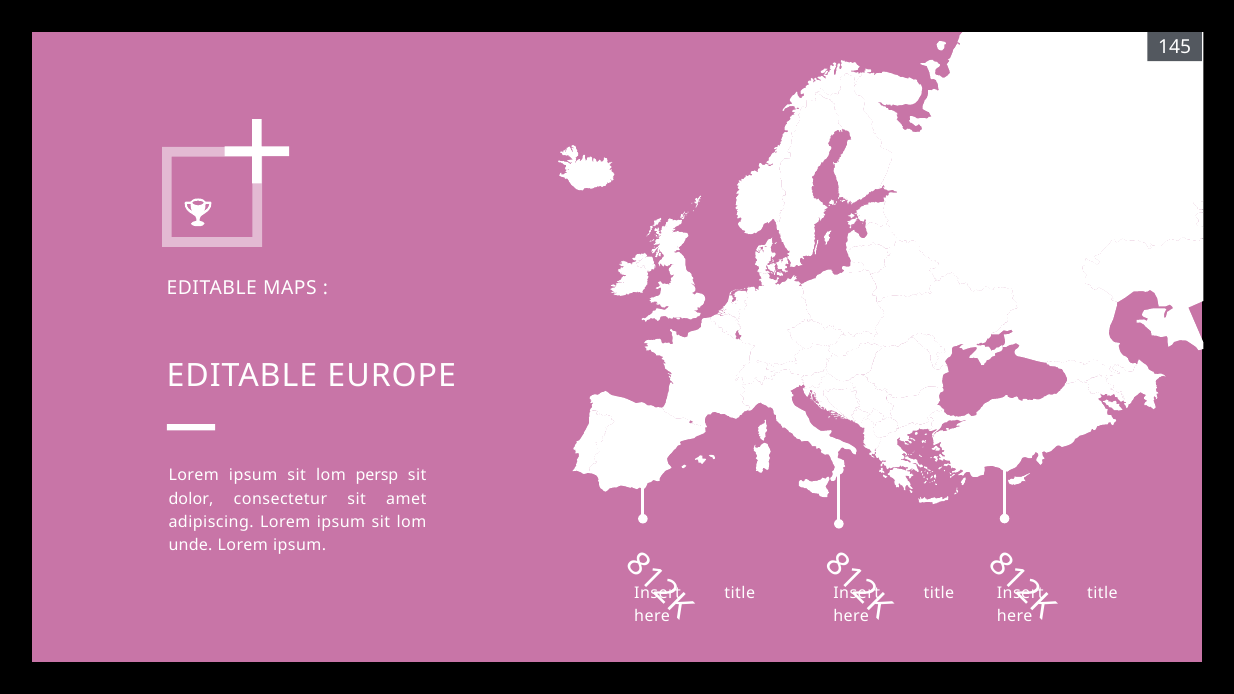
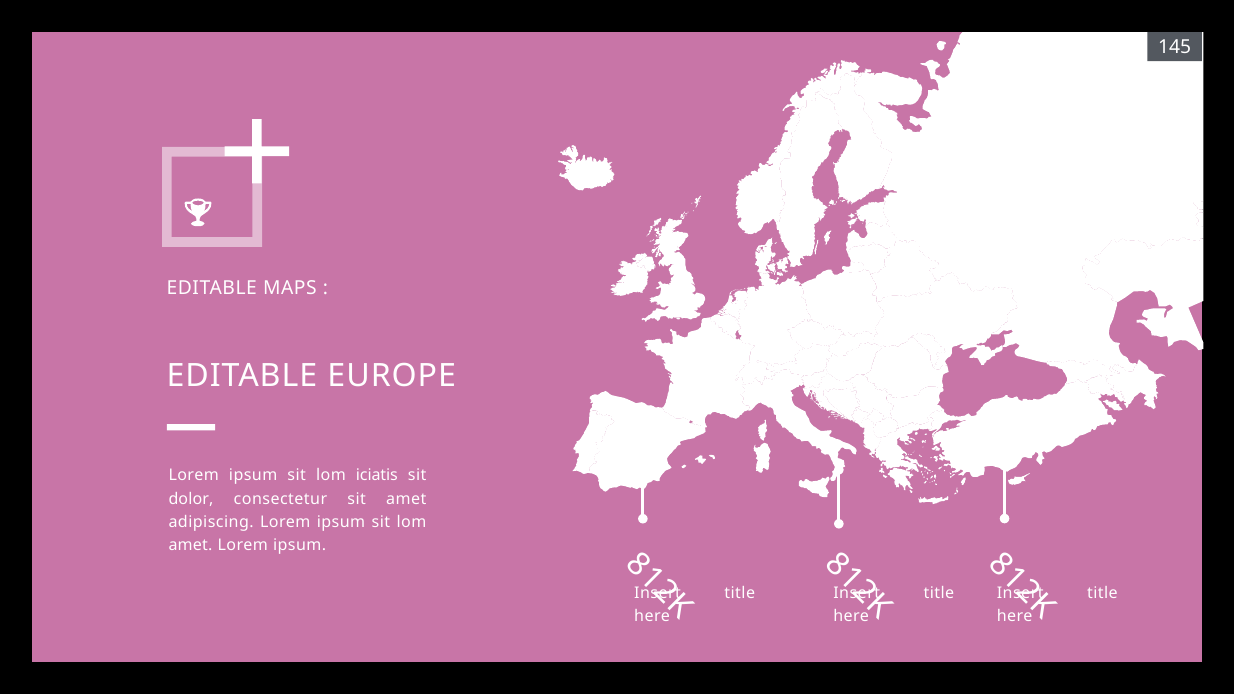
persp: persp -> iciatis
unde at (190, 545): unde -> amet
